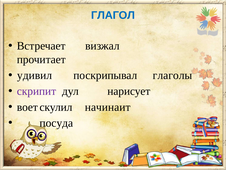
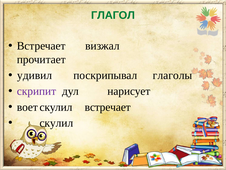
ГЛАГОЛ colour: blue -> green
начинаит at (108, 107): начинаит -> встречает
посуда: посуда -> скулил
